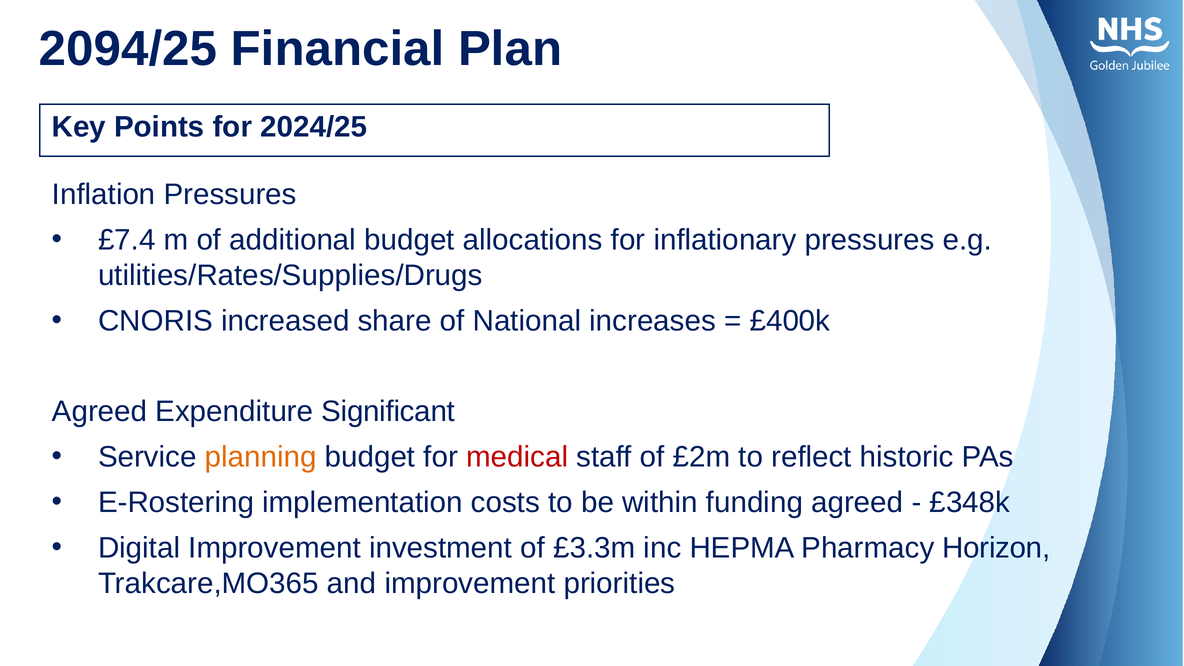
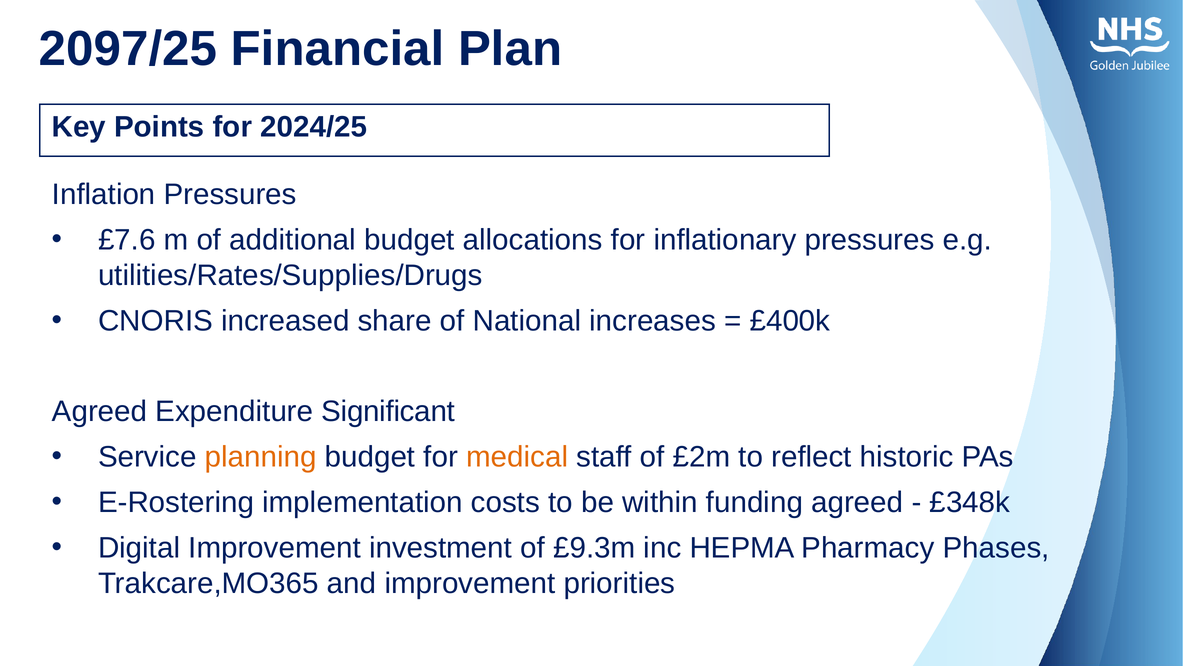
2094/25: 2094/25 -> 2097/25
£7.4: £7.4 -> £7.6
medical colour: red -> orange
£3.3m: £3.3m -> £9.3m
Horizon: Horizon -> Phases
